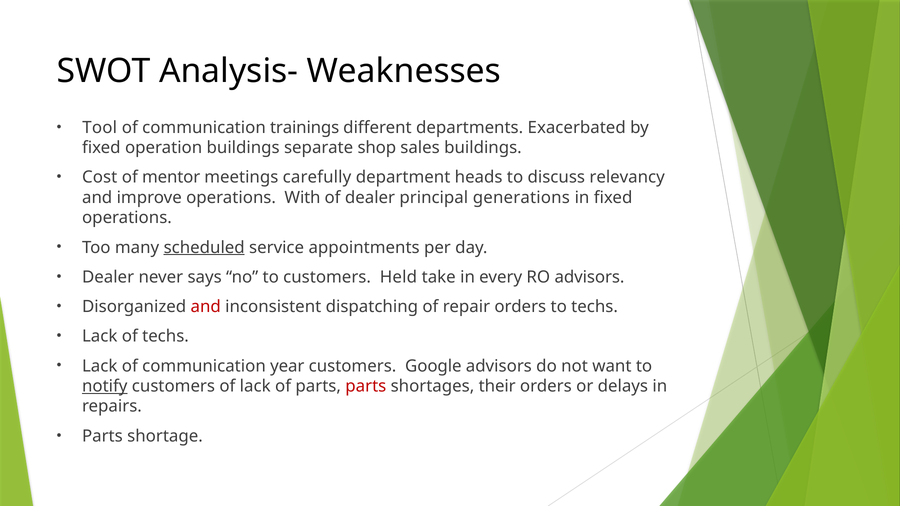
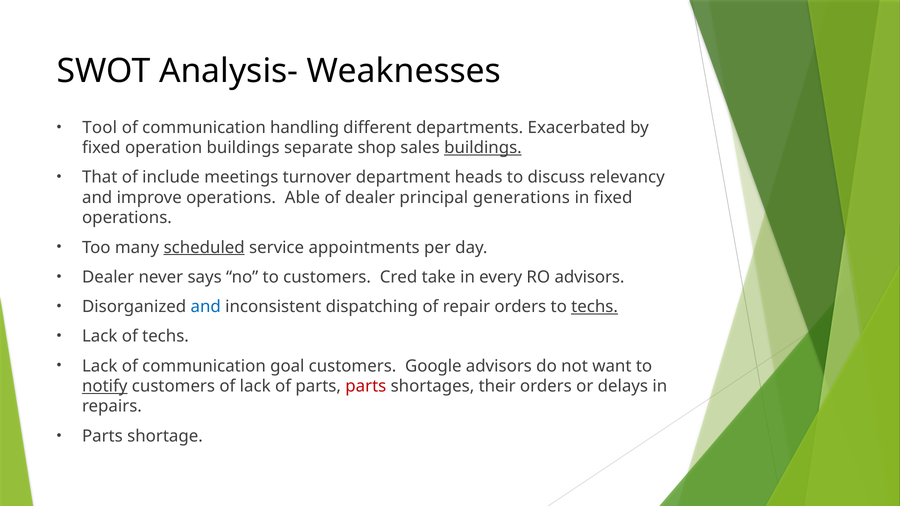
trainings: trainings -> handling
buildings at (483, 148) underline: none -> present
Cost: Cost -> That
mentor: mentor -> include
carefully: carefully -> turnover
With: With -> Able
Held: Held -> Cred
and at (206, 307) colour: red -> blue
techs at (595, 307) underline: none -> present
year: year -> goal
